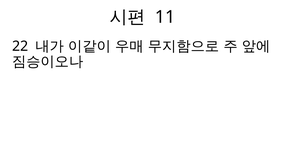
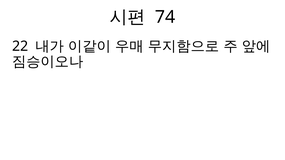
11: 11 -> 74
